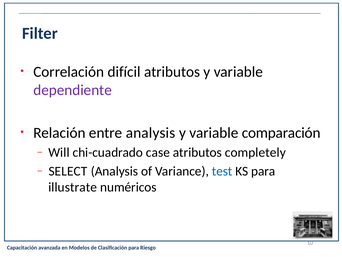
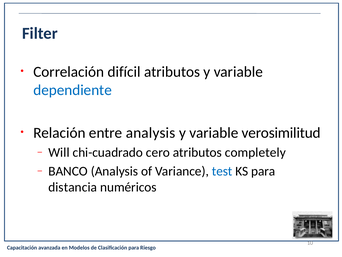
dependiente colour: purple -> blue
comparación: comparación -> verosimilitud
case: case -> cero
SELECT: SELECT -> BANCO
illustrate: illustrate -> distancia
